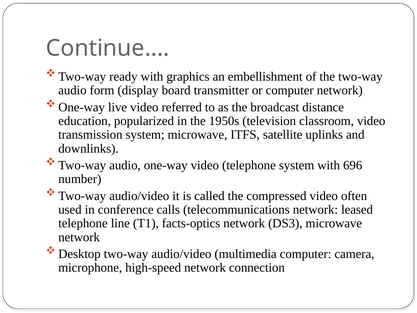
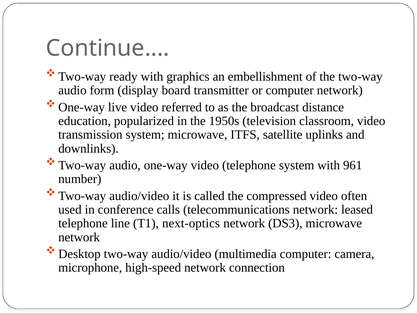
696: 696 -> 961
facts-optics: facts-optics -> next-optics
